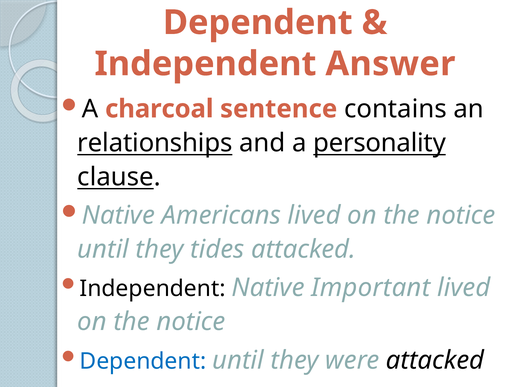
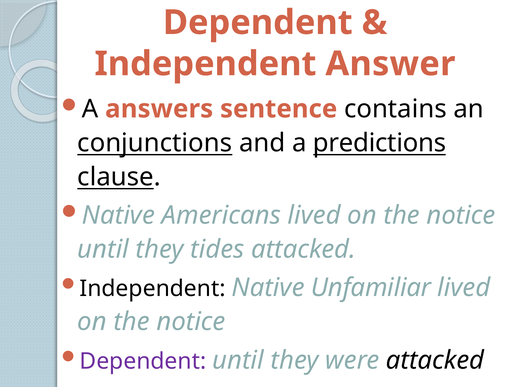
charcoal: charcoal -> answers
relationships: relationships -> conjunctions
personality: personality -> predictions
Important: Important -> Unfamiliar
Dependent at (143, 361) colour: blue -> purple
